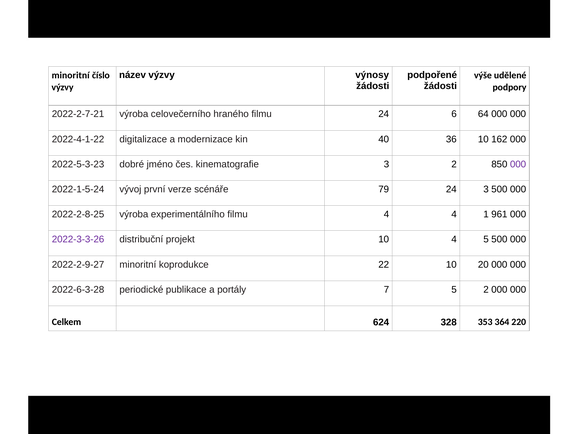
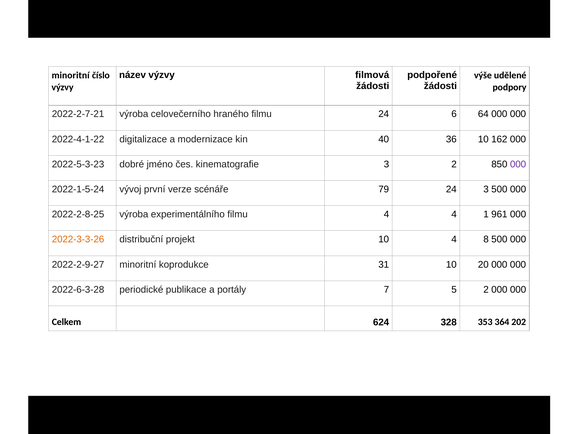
výnosy: výnosy -> filmová
2022-3-3-26 colour: purple -> orange
4 5: 5 -> 8
22: 22 -> 31
220: 220 -> 202
